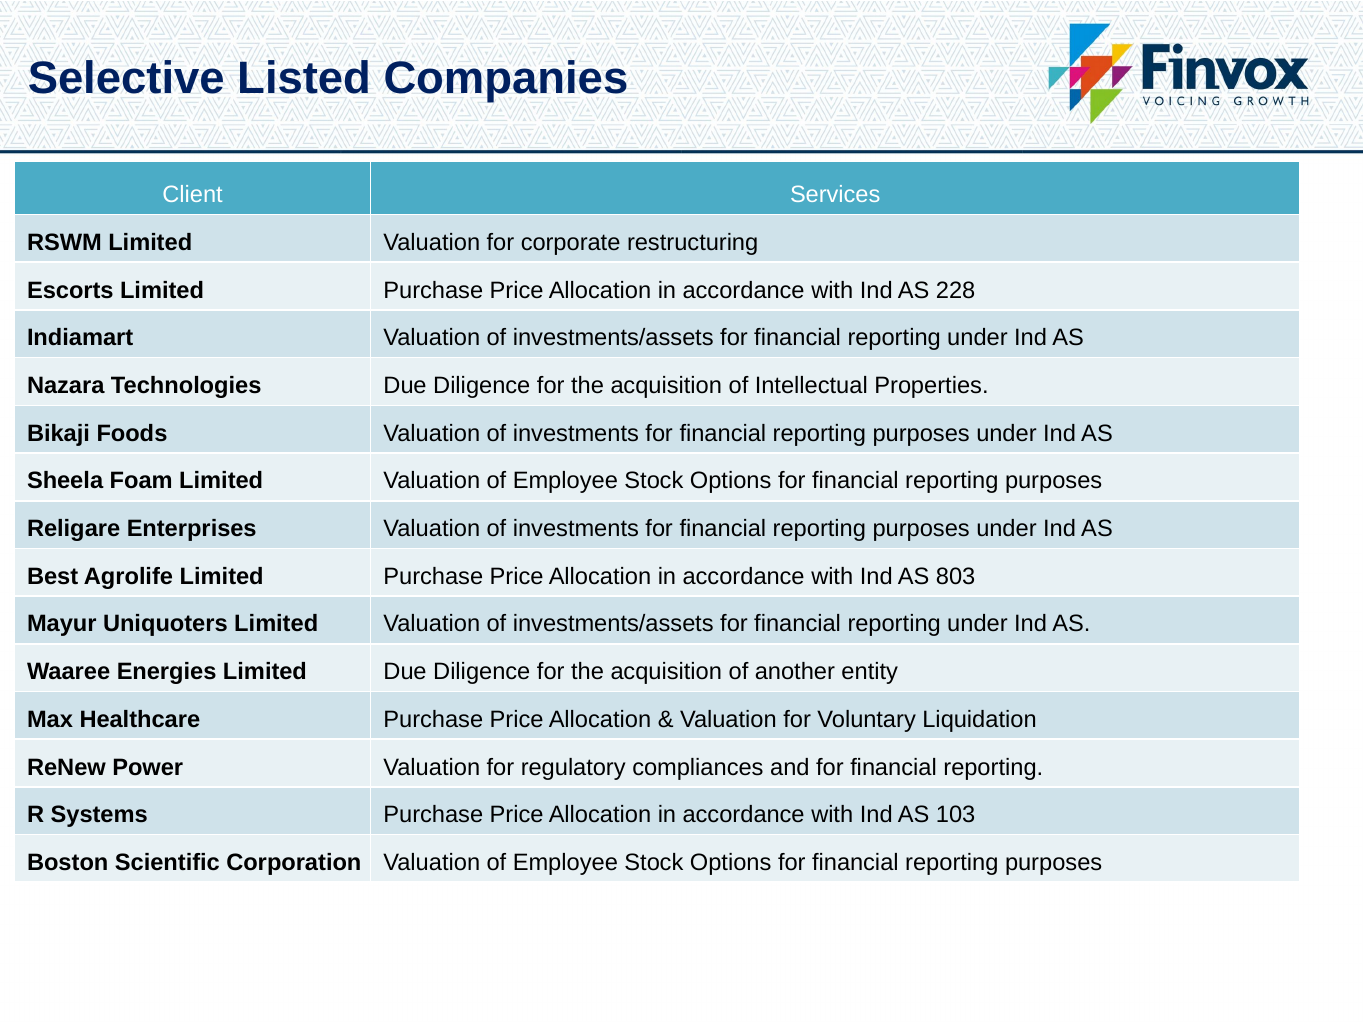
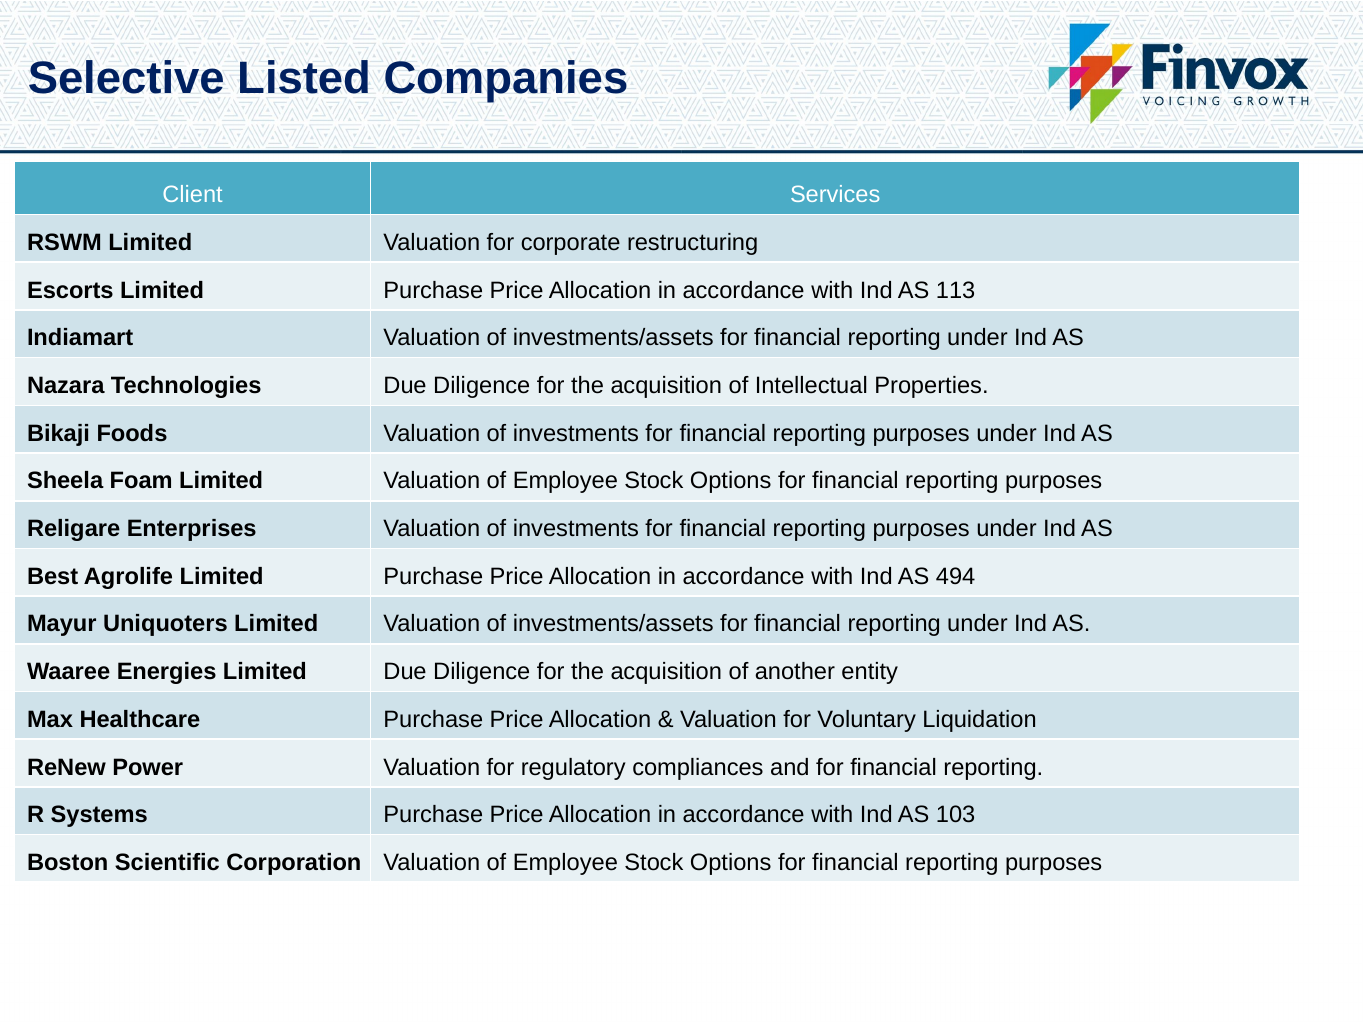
228: 228 -> 113
803: 803 -> 494
